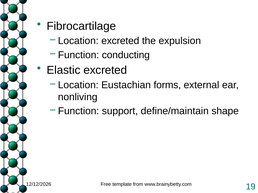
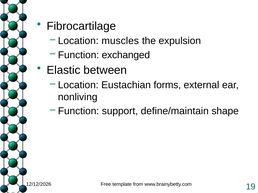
Location excreted: excreted -> muscles
conducting: conducting -> exchanged
Elastic excreted: excreted -> between
